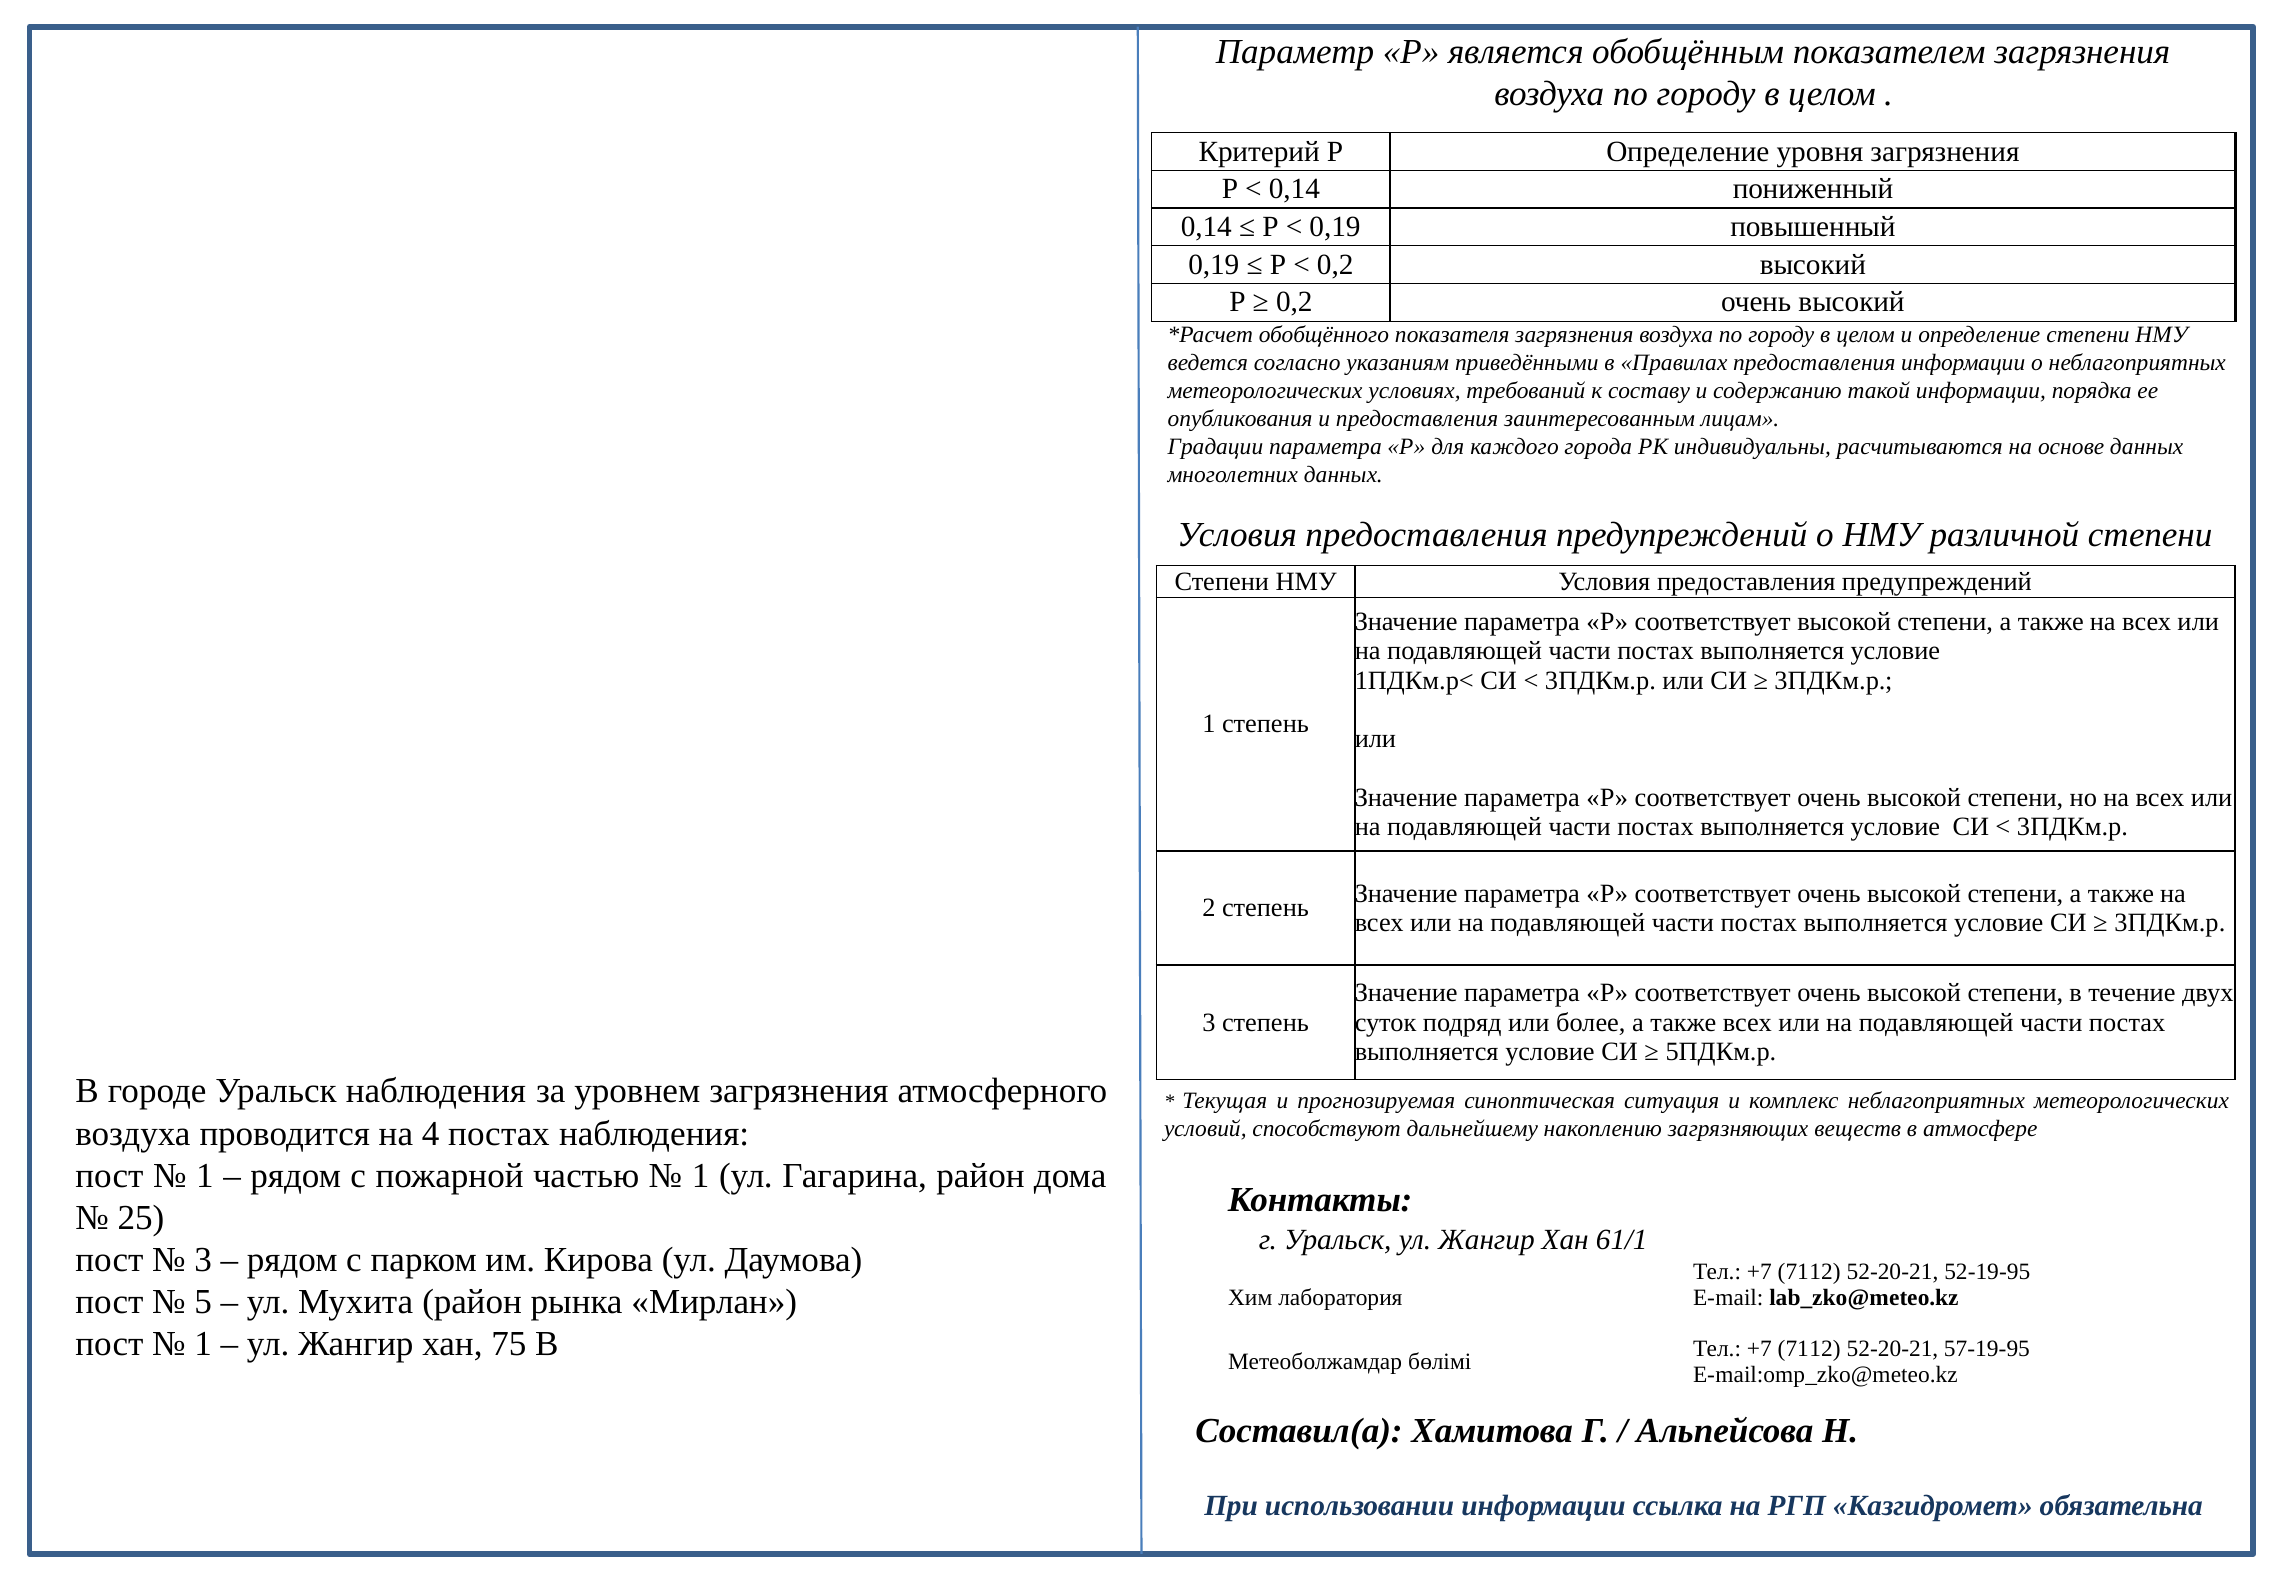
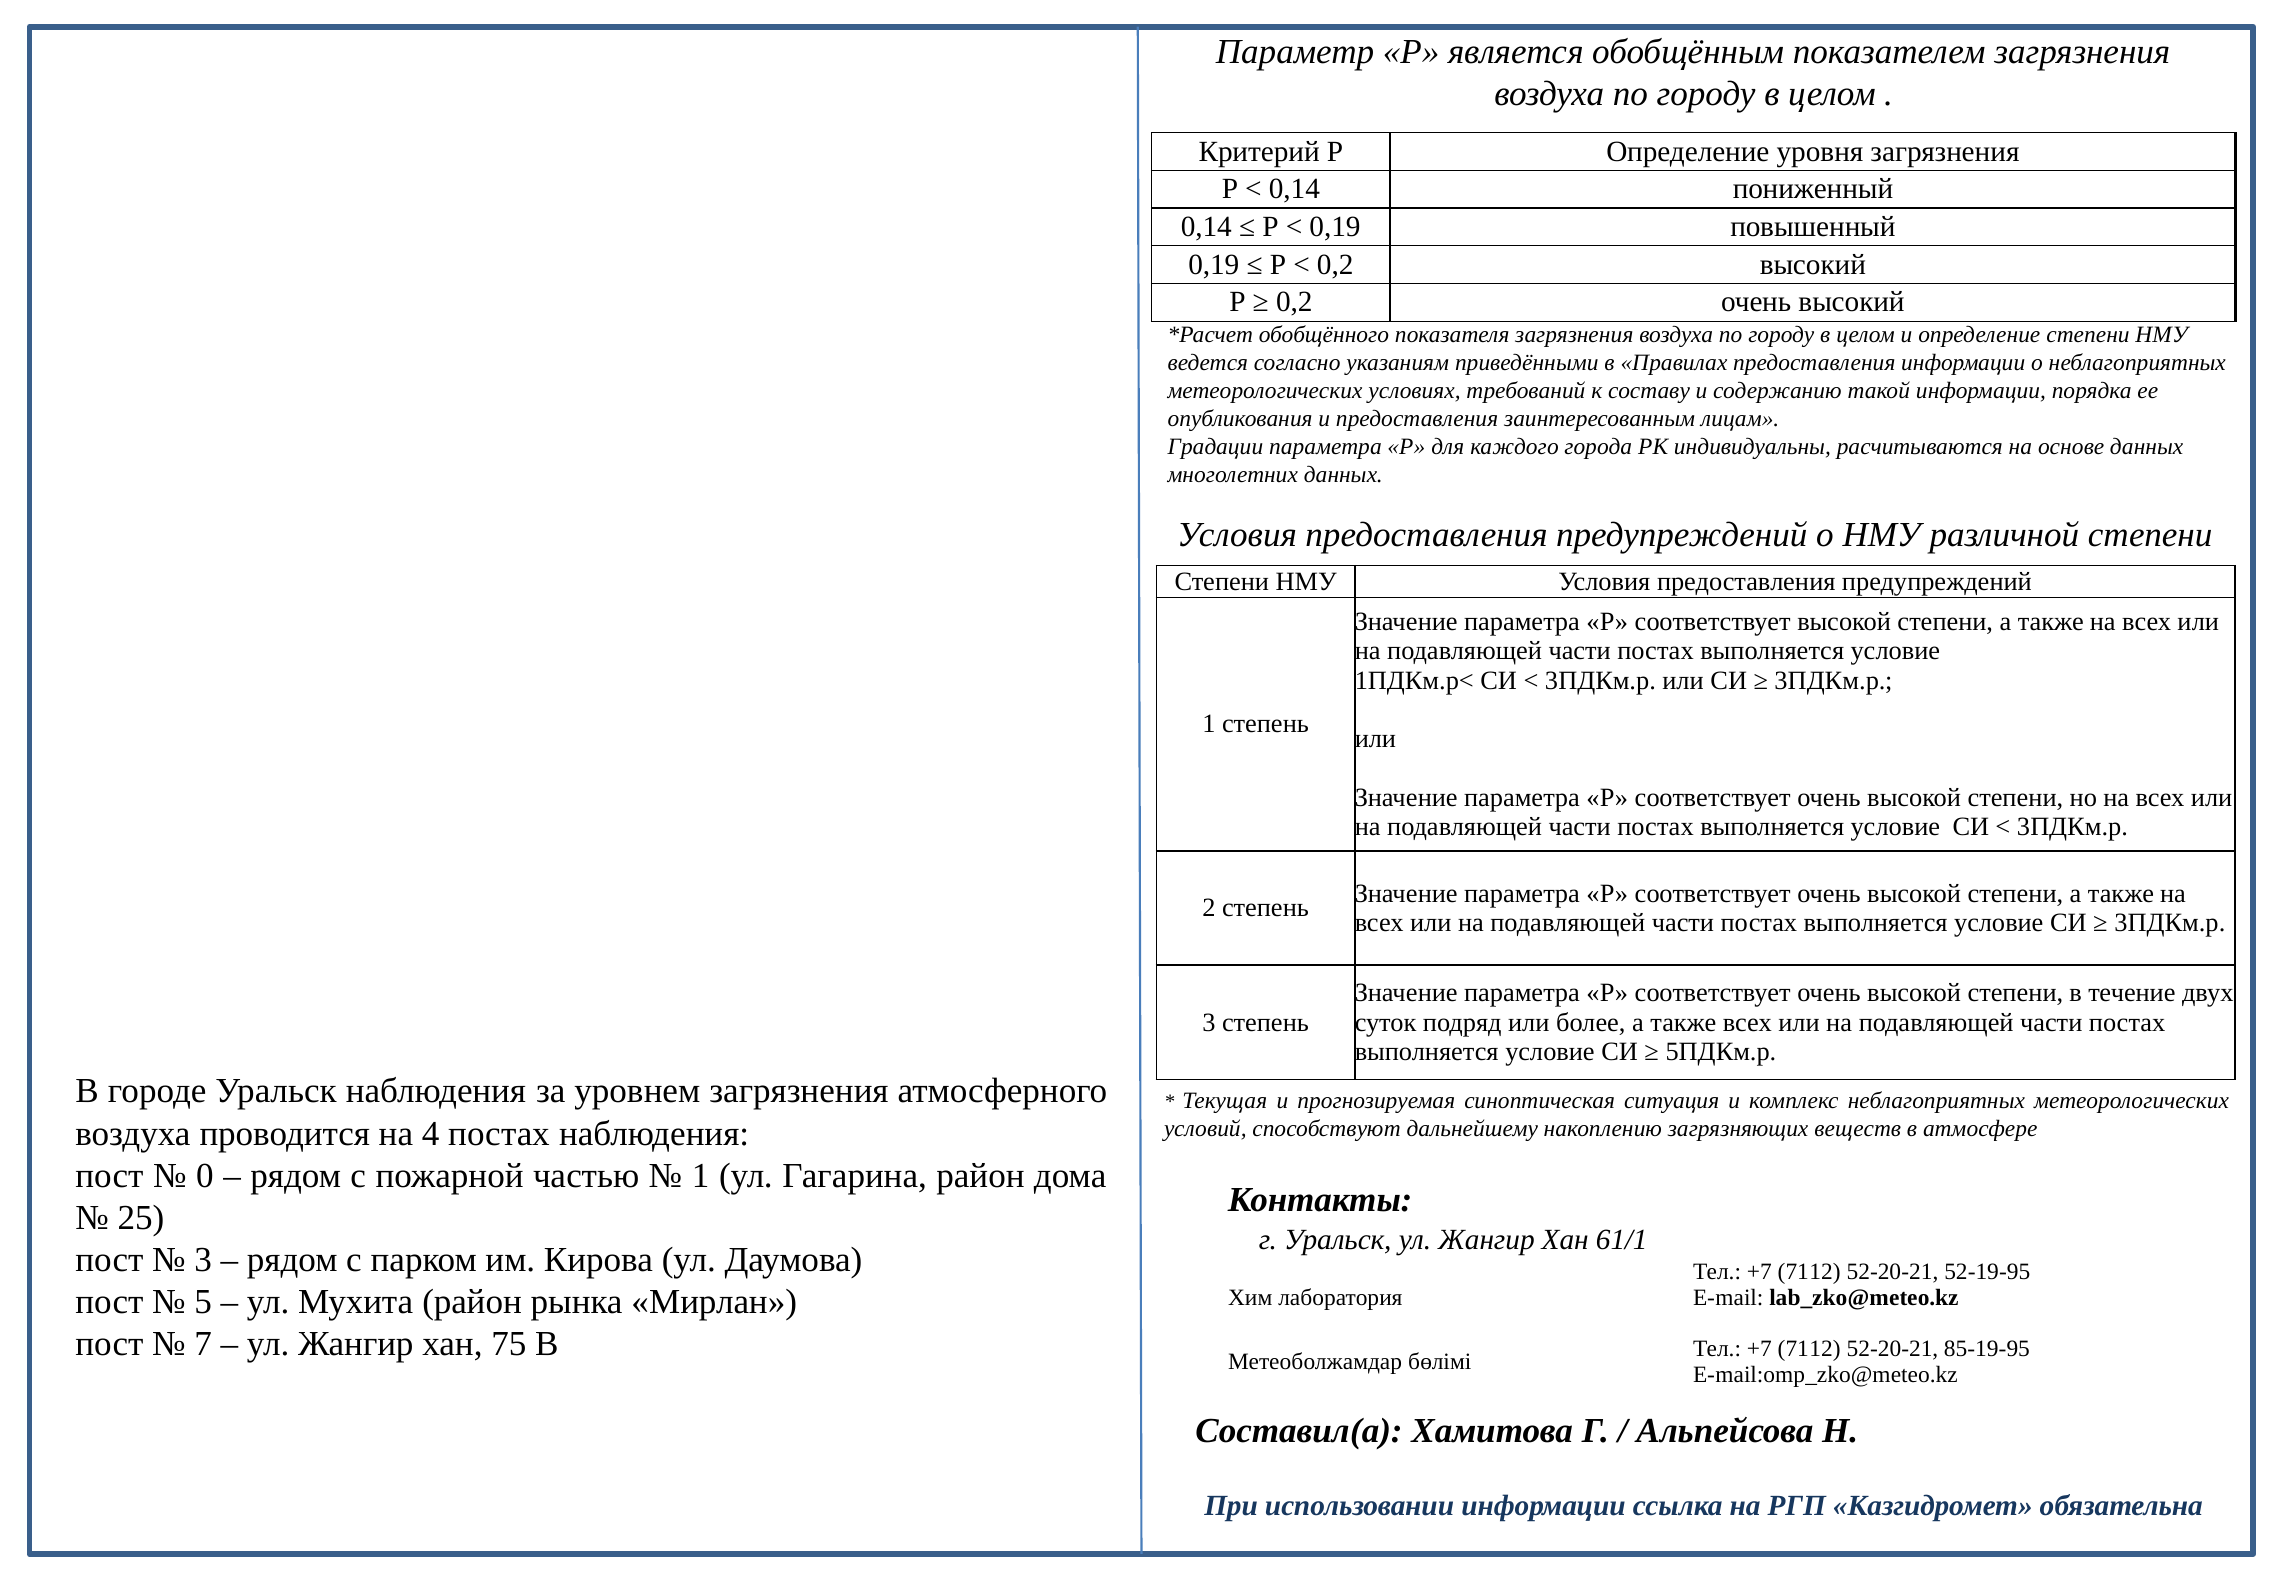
1 at (205, 1175): 1 -> 0
1 at (203, 1344): 1 -> 7
57-19-95: 57-19-95 -> 85-19-95
